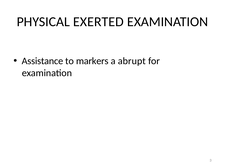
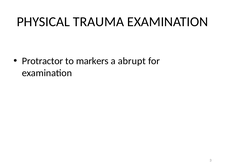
EXERTED: EXERTED -> TRAUMA
Assistance: Assistance -> Protractor
